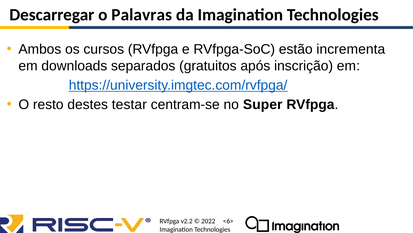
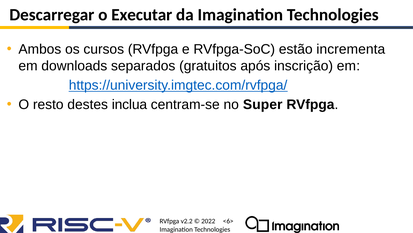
Palavras: Palavras -> Executar
testar: testar -> inclua
